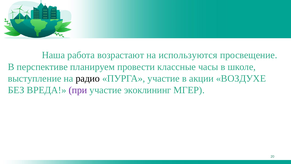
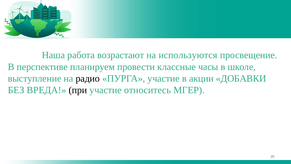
ВОЗДУХЕ: ВОЗДУХЕ -> ДОБАВКИ
при colour: purple -> black
экоклининг: экоклининг -> относитесь
